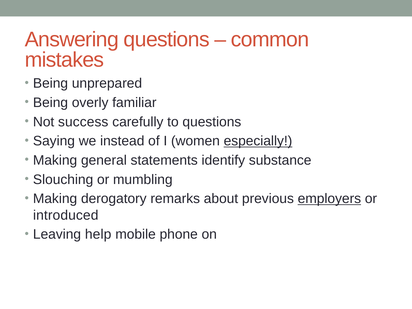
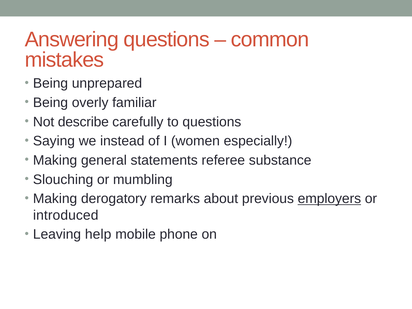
success: success -> describe
especially underline: present -> none
identify: identify -> referee
